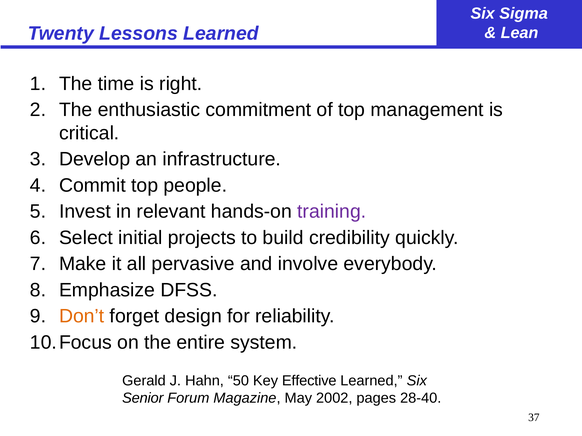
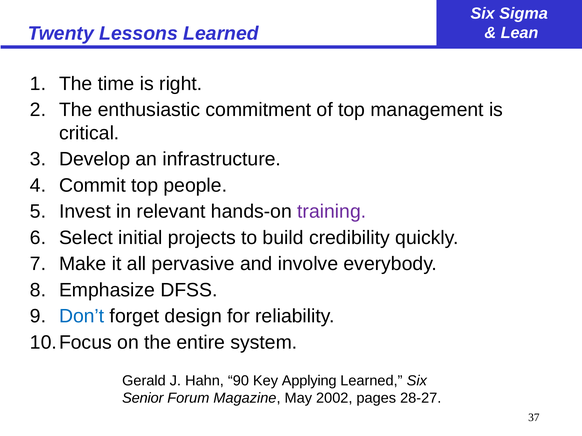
Don’t colour: orange -> blue
50: 50 -> 90
Effective: Effective -> Applying
28-40: 28-40 -> 28-27
